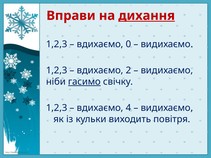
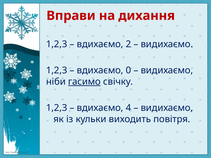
дихання underline: present -> none
0: 0 -> 2
2: 2 -> 0
